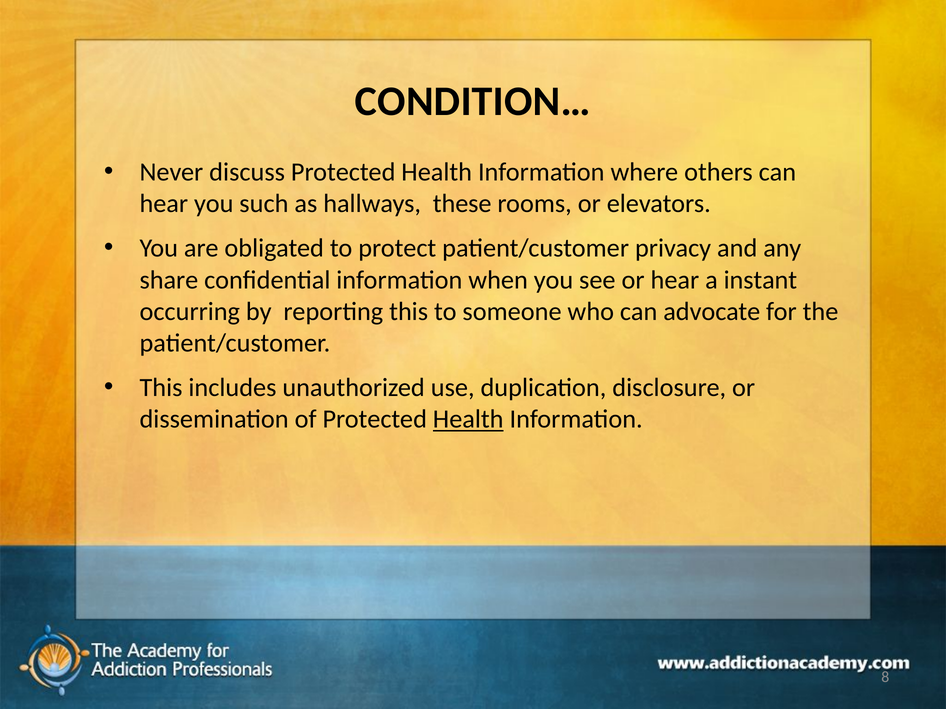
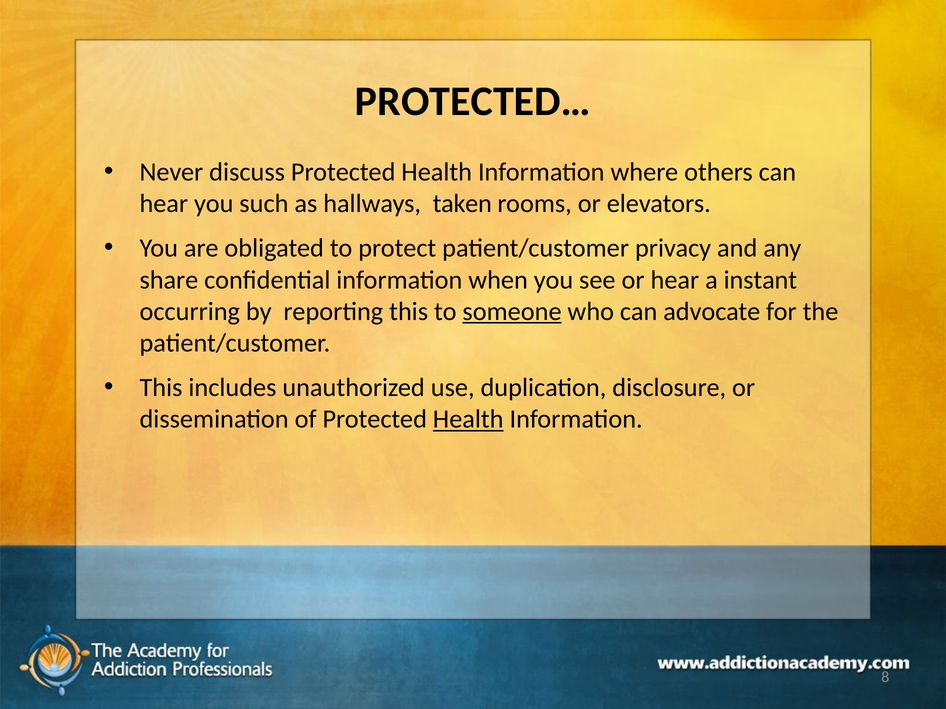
CONDITION…: CONDITION… -> PROTECTED…
these: these -> taken
someone underline: none -> present
